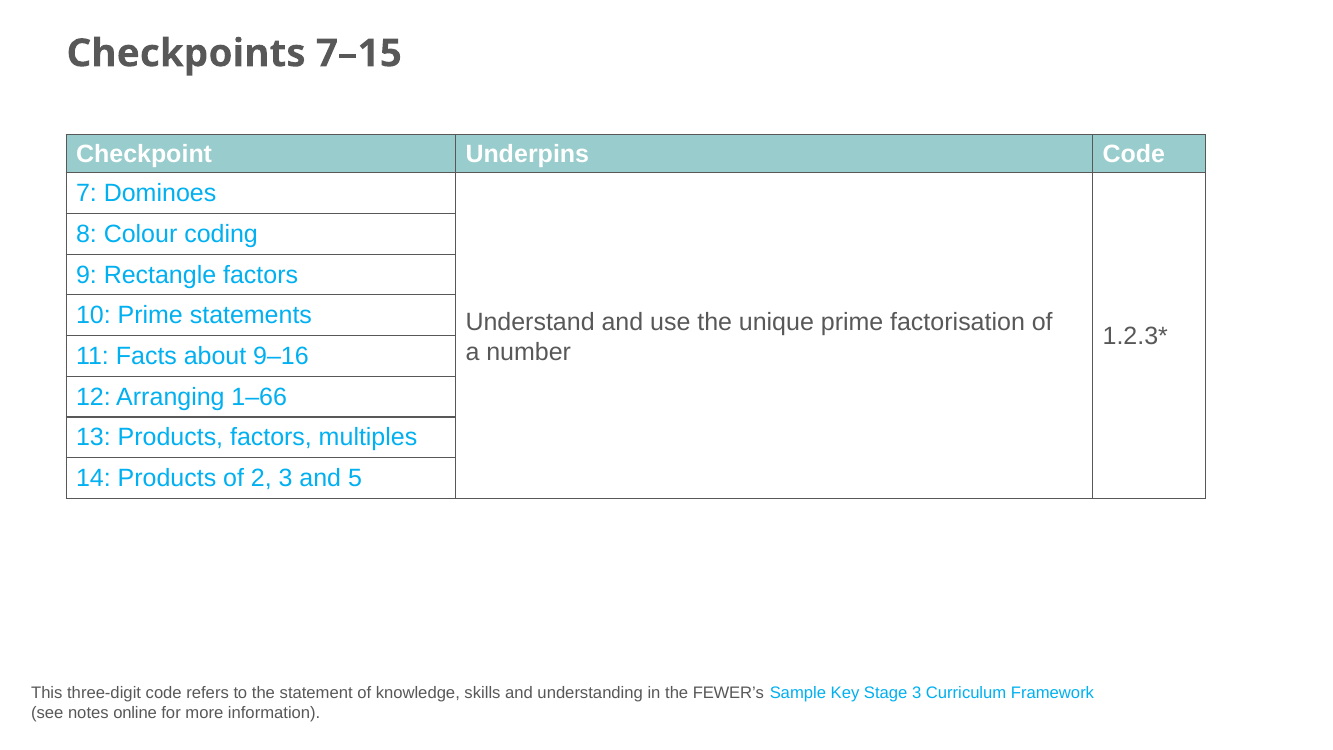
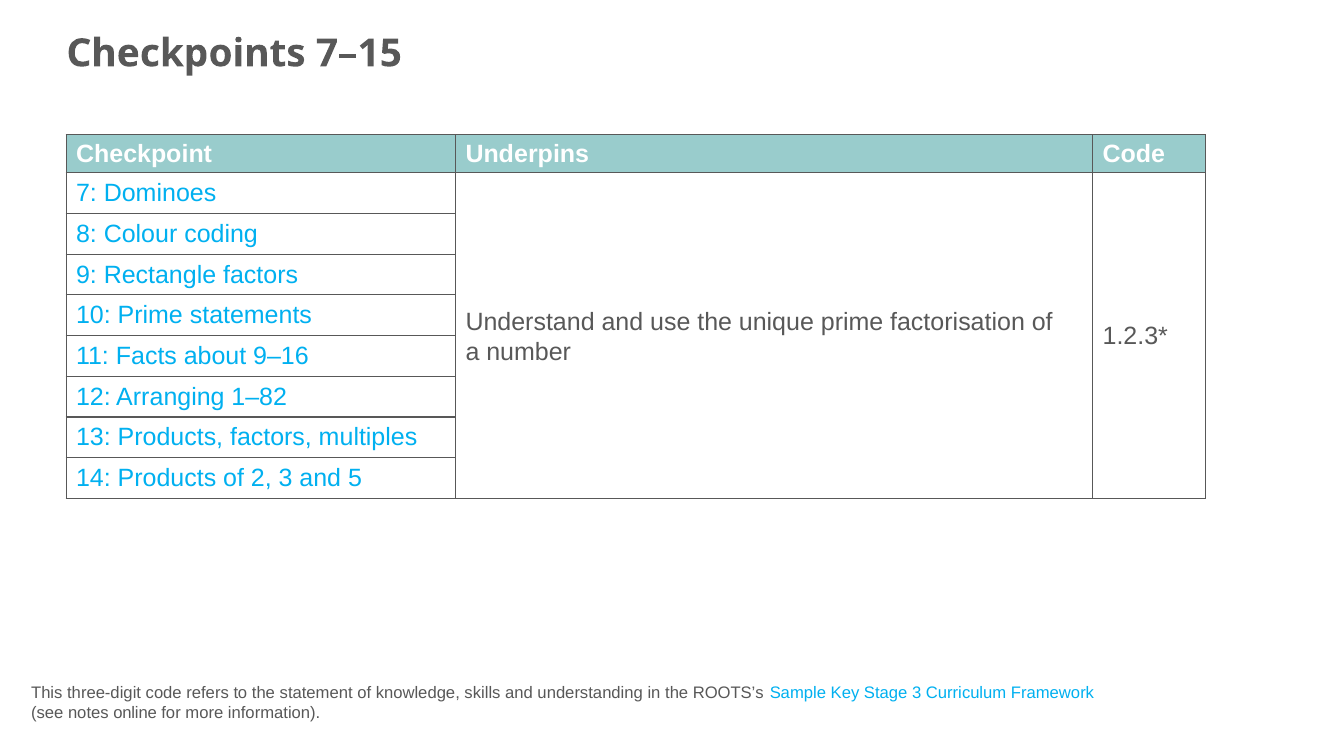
1–66: 1–66 -> 1–82
FEWER’s: FEWER’s -> ROOTS’s
